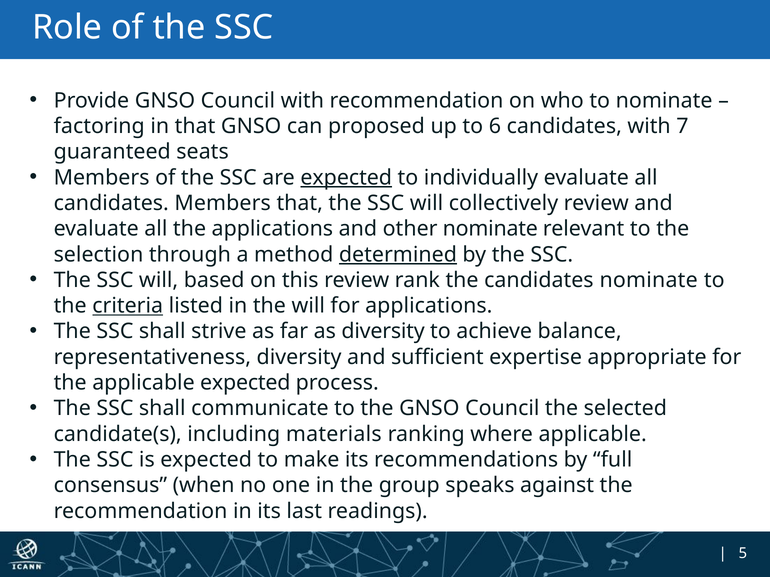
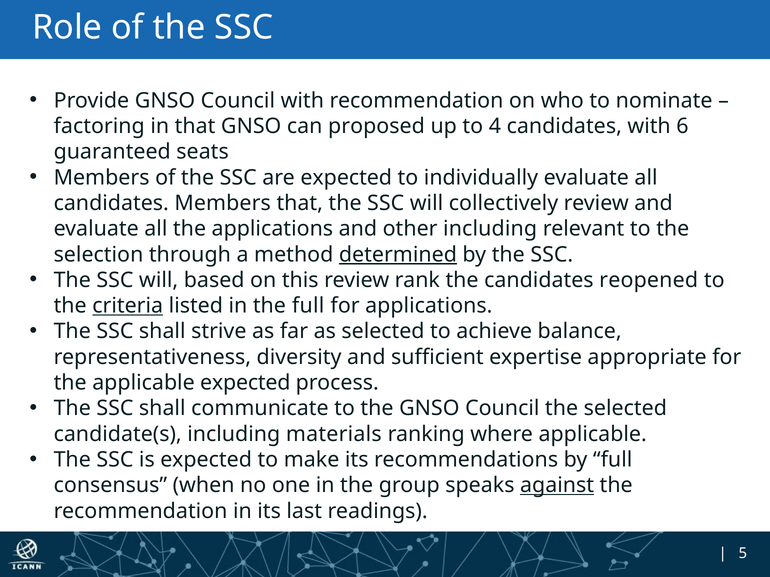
6: 6 -> 4
7: 7 -> 6
expected at (346, 178) underline: present -> none
other nominate: nominate -> including
candidates nominate: nominate -> reopened
the will: will -> full
as diversity: diversity -> selected
against underline: none -> present
